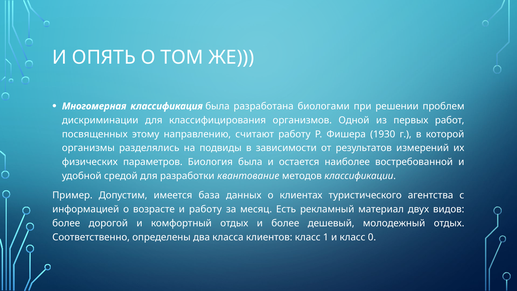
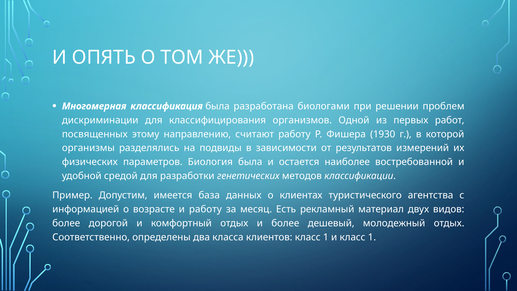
квантование: квантование -> генетических
и класс 0: 0 -> 1
